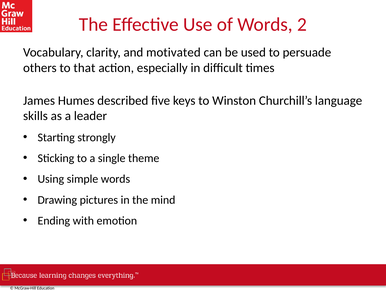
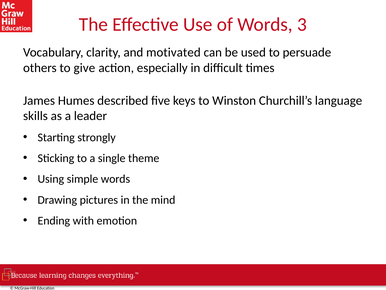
2: 2 -> 3
that: that -> give
